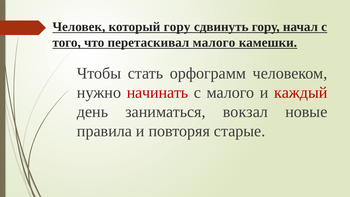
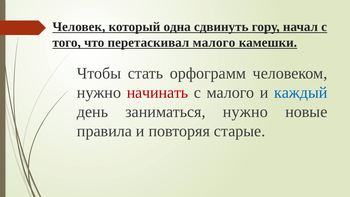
который гору: гору -> одна
каждый colour: red -> blue
заниматься вокзал: вокзал -> нужно
